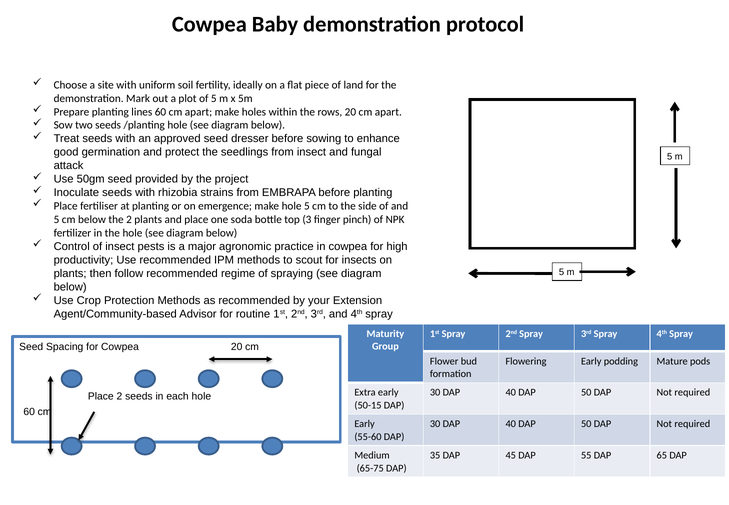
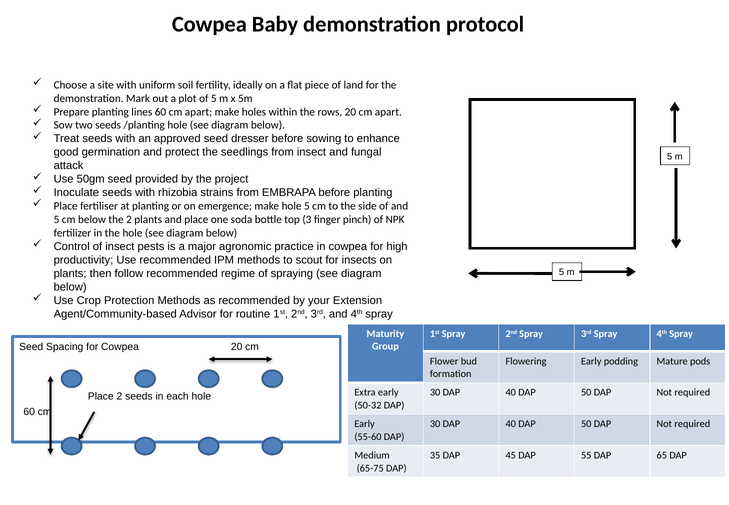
50-15: 50-15 -> 50-32
